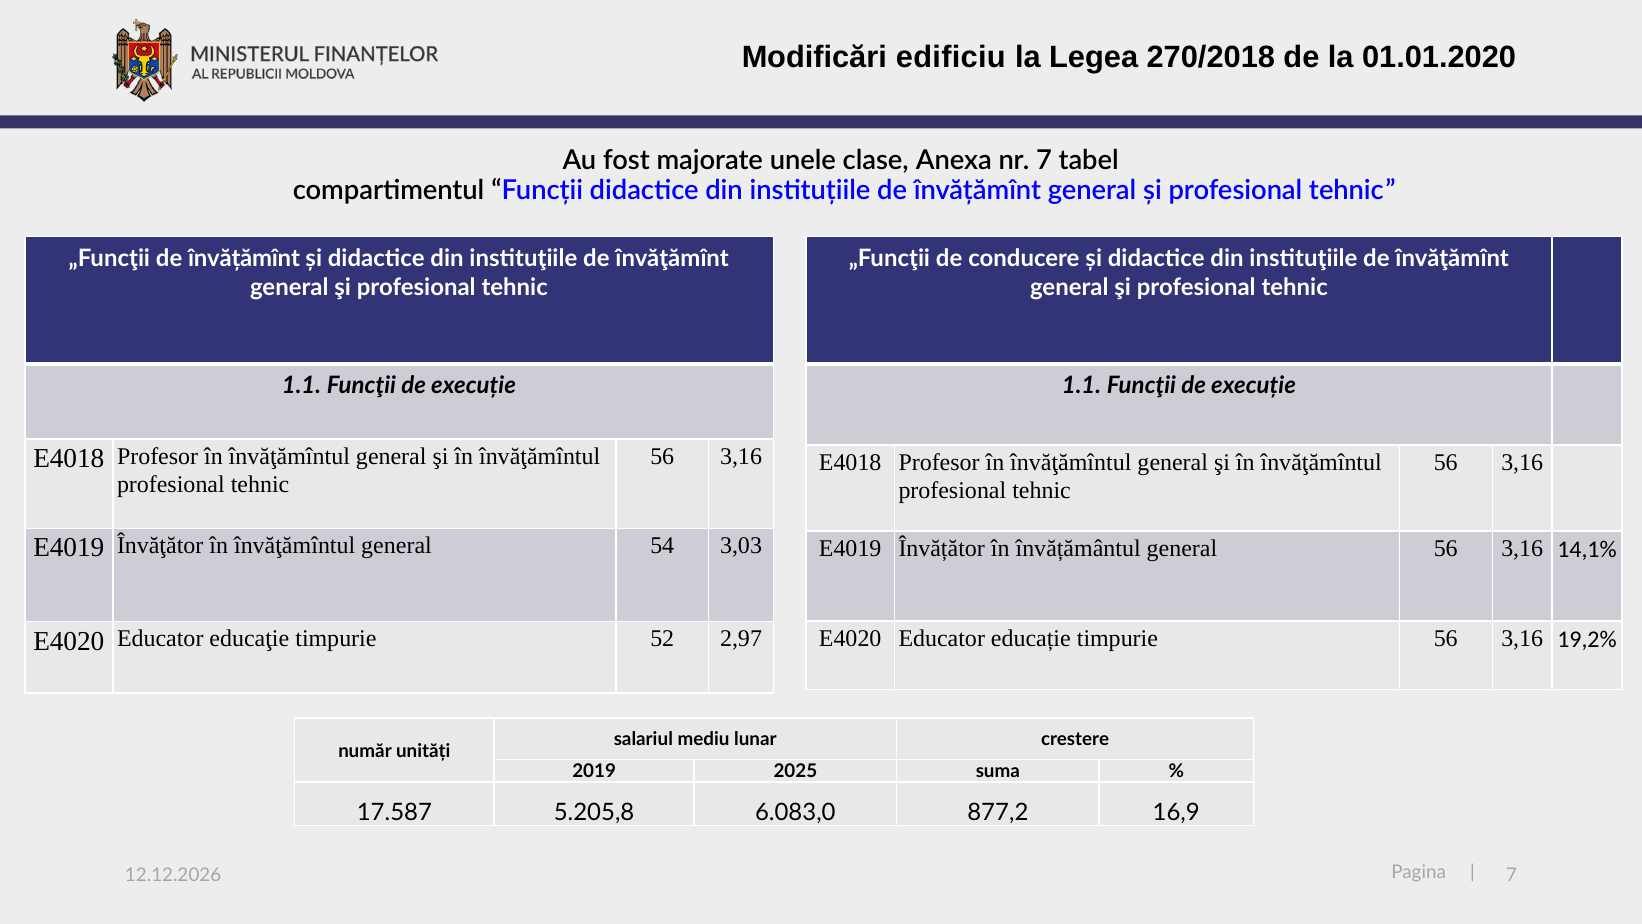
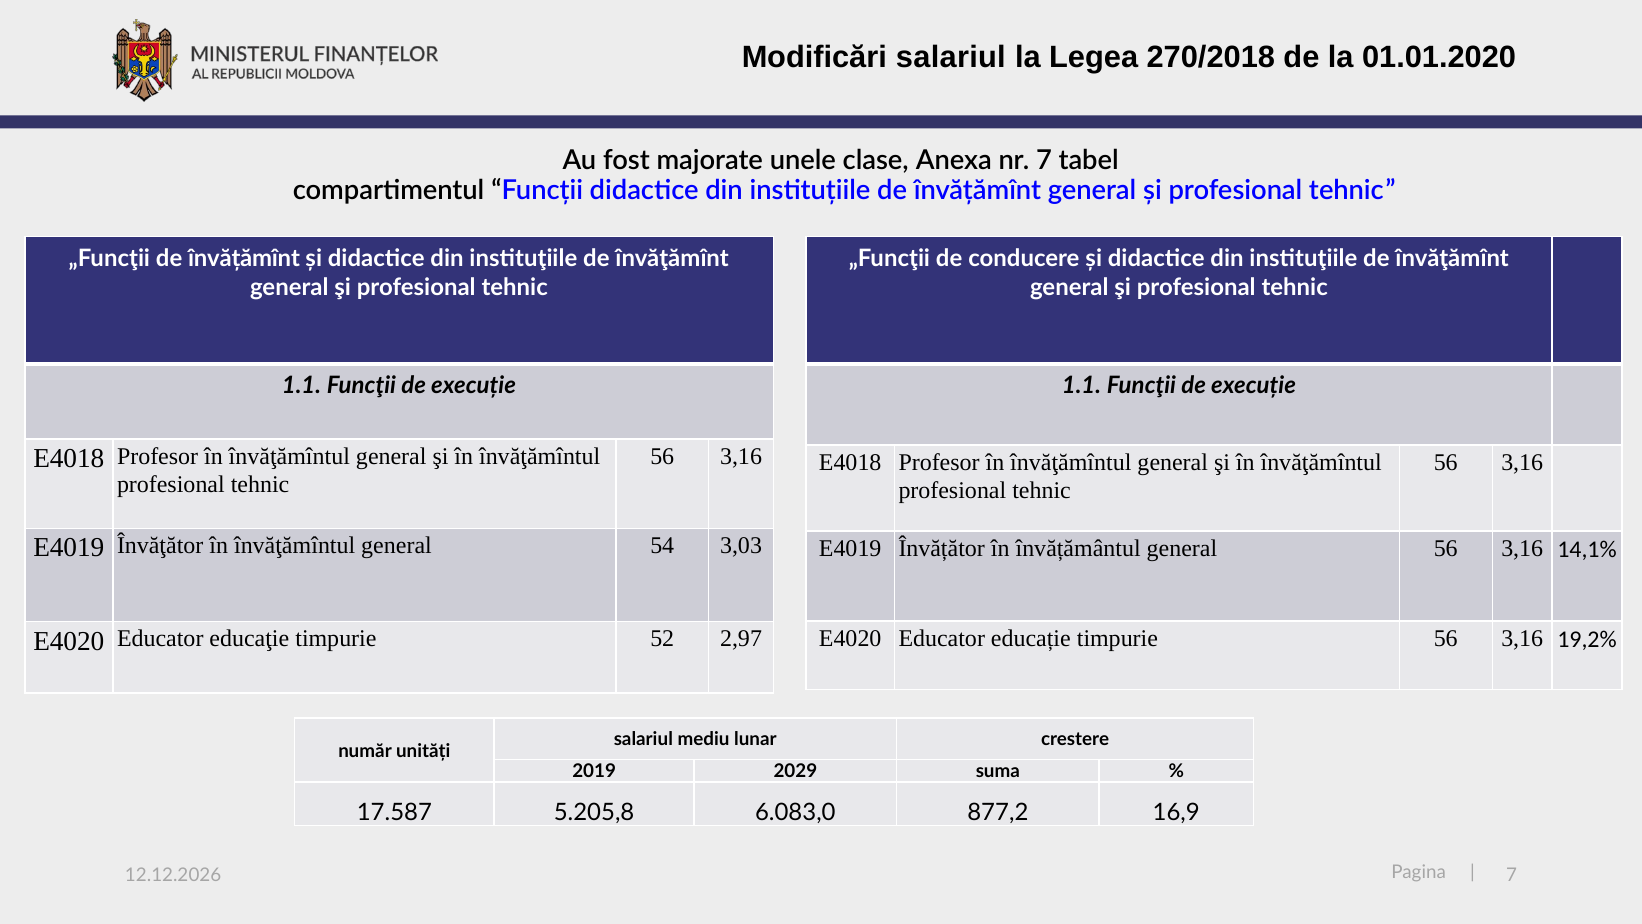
Modificări edificiu: edificiu -> salariul
2025: 2025 -> 2029
